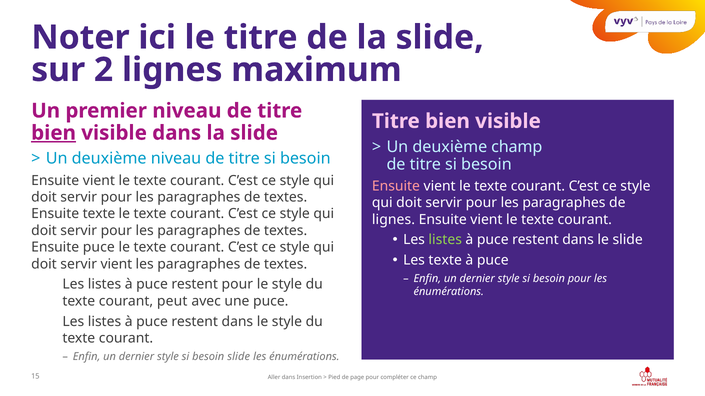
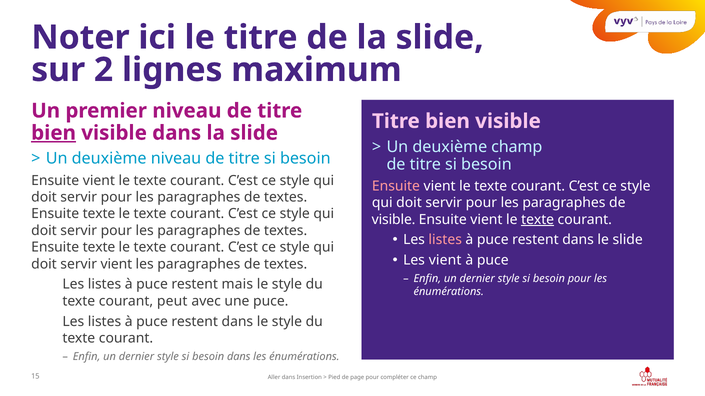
lignes at (393, 220): lignes -> visible
texte at (538, 220) underline: none -> present
listes at (445, 240) colour: light green -> pink
puce at (99, 248): puce -> texte
Les texte: texte -> vient
restent pour: pour -> mais
besoin slide: slide -> dans
